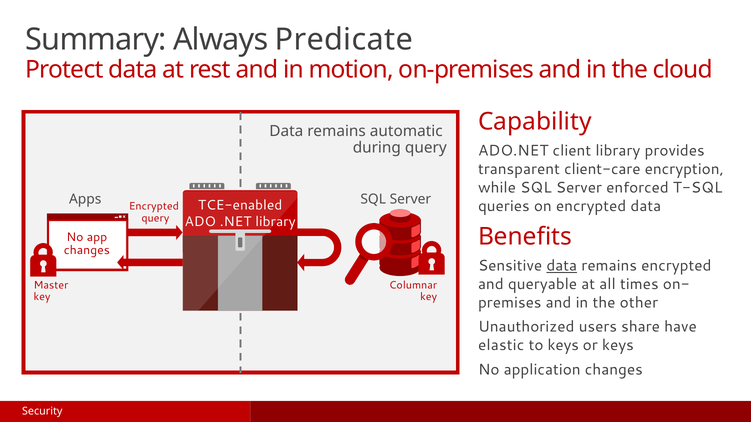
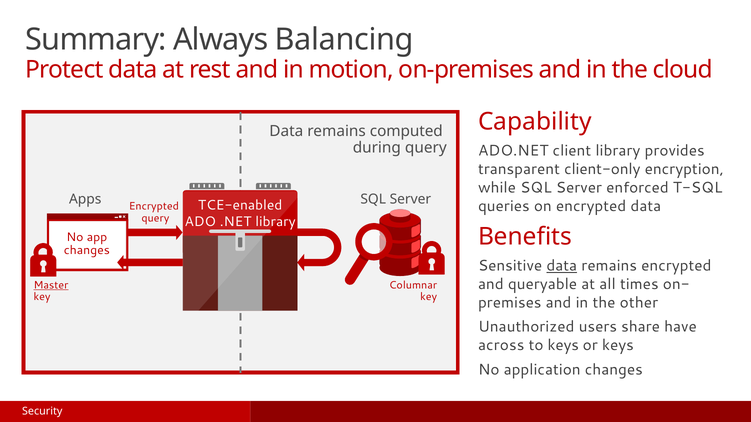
Predicate: Predicate -> Balancing
automatic: automatic -> computed
client-care: client-care -> client-only
Master underline: none -> present
elastic: elastic -> across
